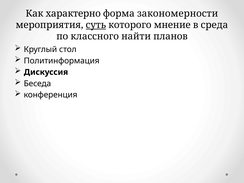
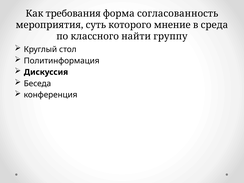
характерно: характерно -> требования
закономерности: закономерности -> согласованность
суть underline: present -> none
планов: планов -> группу
